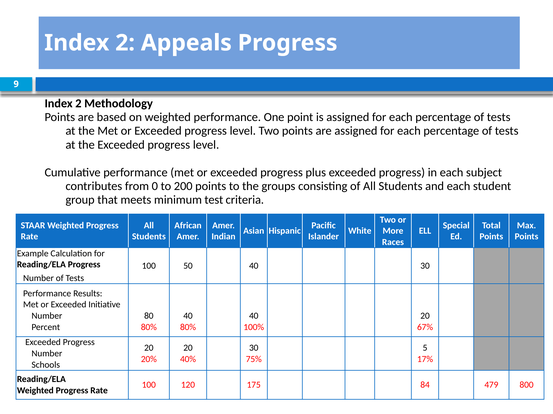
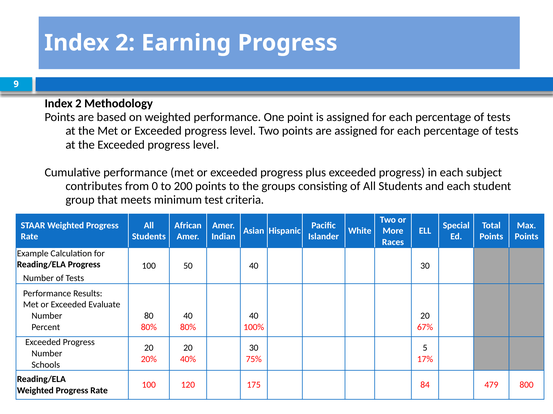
Appeals: Appeals -> Earning
Initiative: Initiative -> Evaluate
